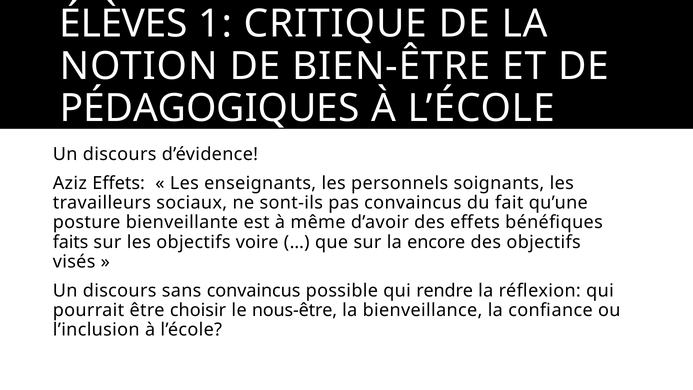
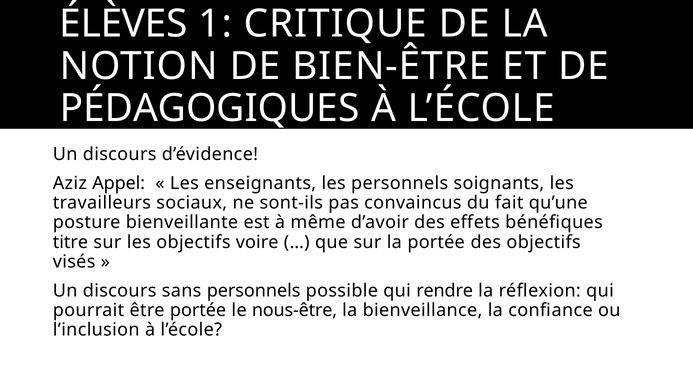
Aziz Effets: Effets -> Appel
faits: faits -> titre
la encore: encore -> portée
sans convaincus: convaincus -> personnels
être choisir: choisir -> portée
